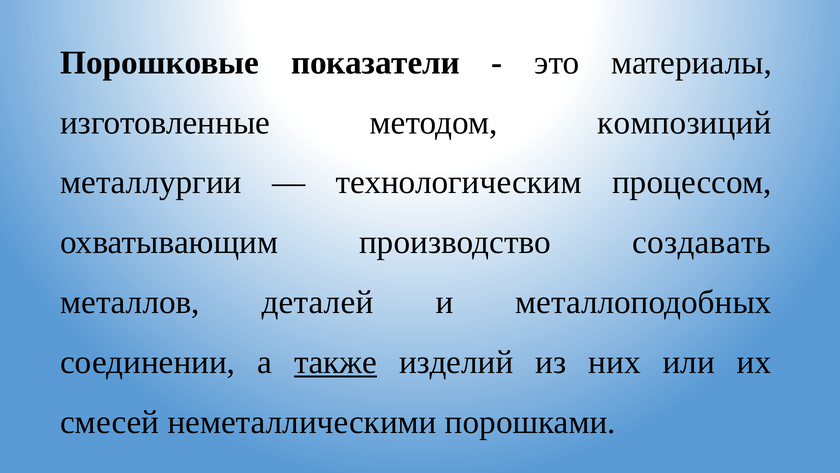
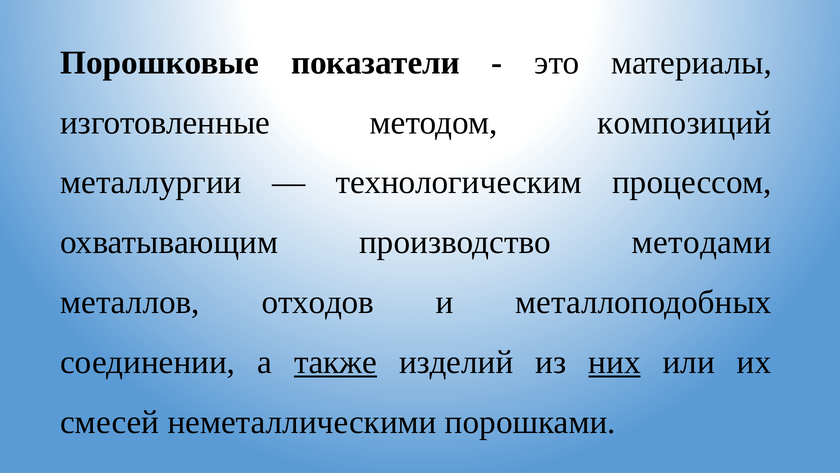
создавать: создавать -> методами
деталей: деталей -> отходов
них underline: none -> present
